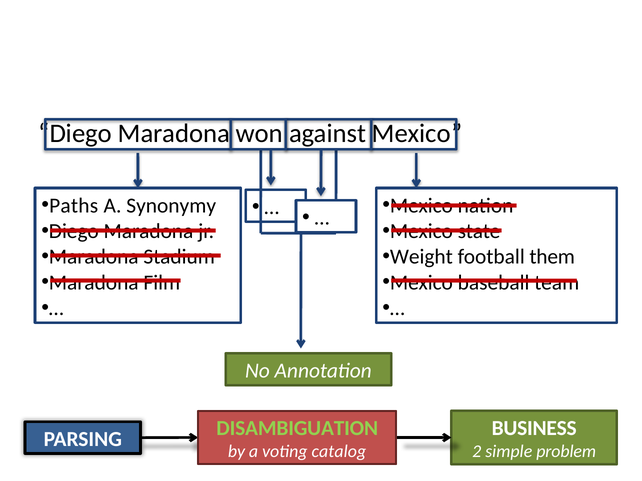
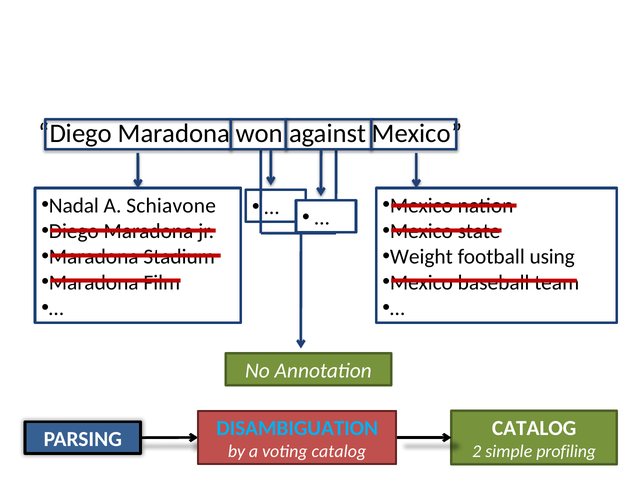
Paths: Paths -> Nadal
Synonymy: Synonymy -> Schiavone
them: them -> using
DISAMBIGUATION colour: light green -> light blue
BUSINESS at (534, 429): BUSINESS -> CATALOG
problem: problem -> profiling
